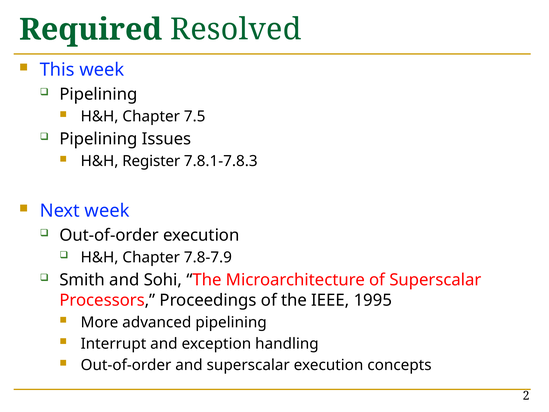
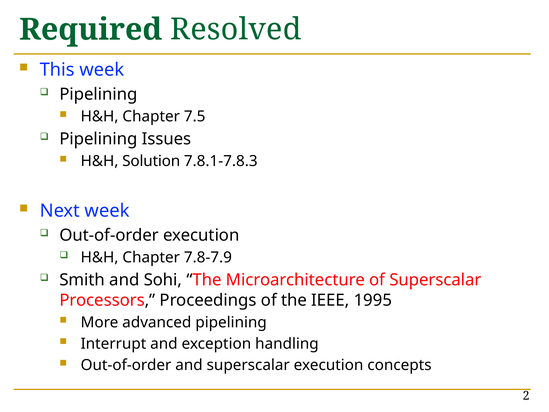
Register: Register -> Solution
